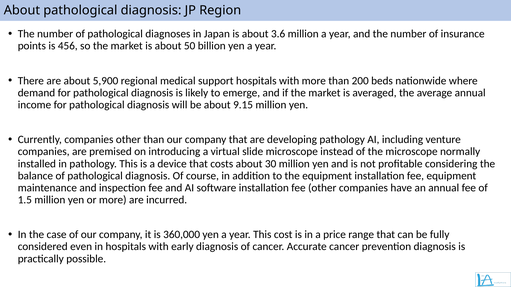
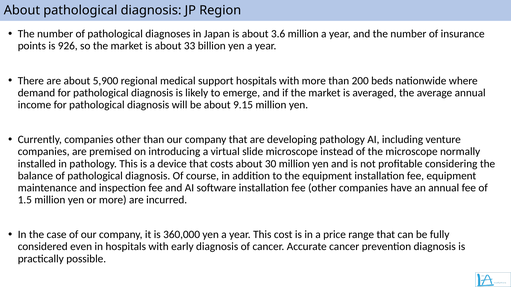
456: 456 -> 926
50: 50 -> 33
